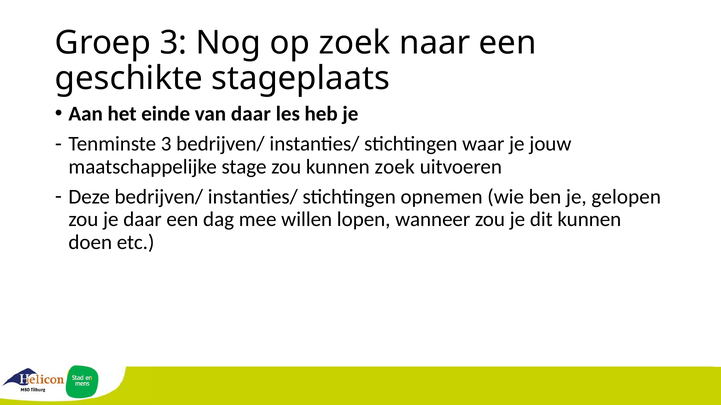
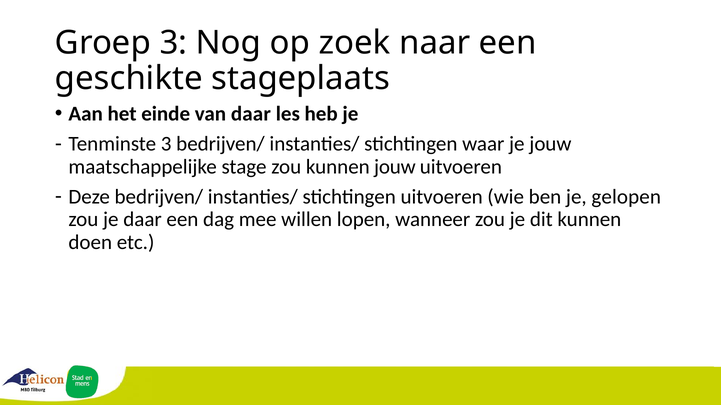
kunnen zoek: zoek -> jouw
stichtingen opnemen: opnemen -> uitvoeren
